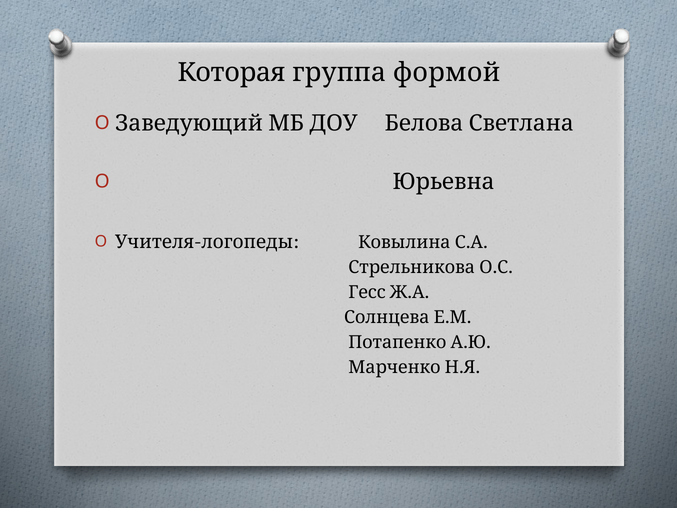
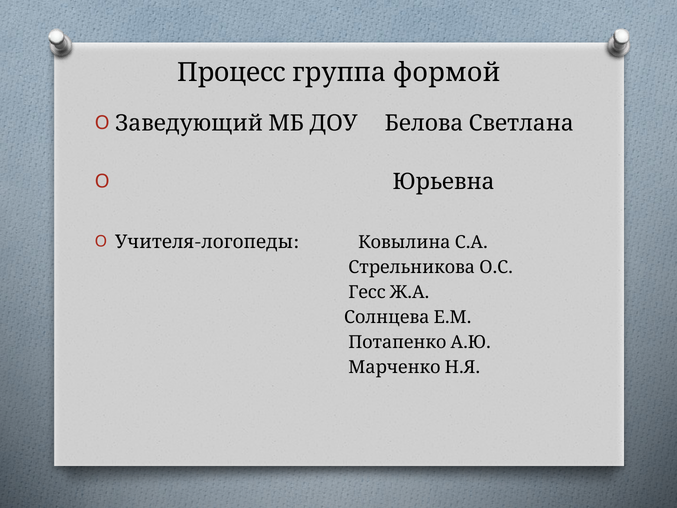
Которая: Которая -> Процесс
